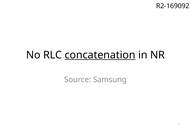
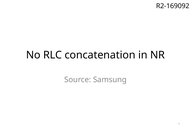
concatenation underline: present -> none
